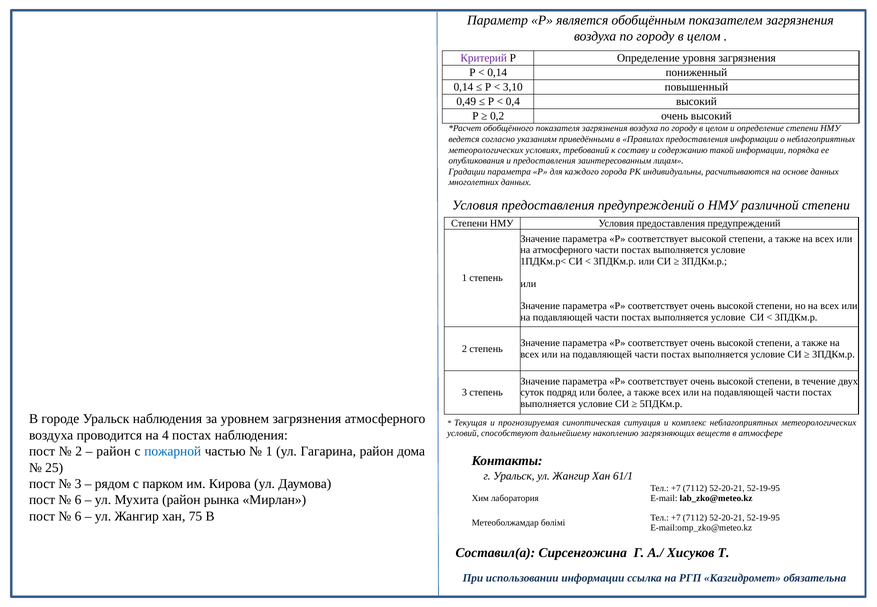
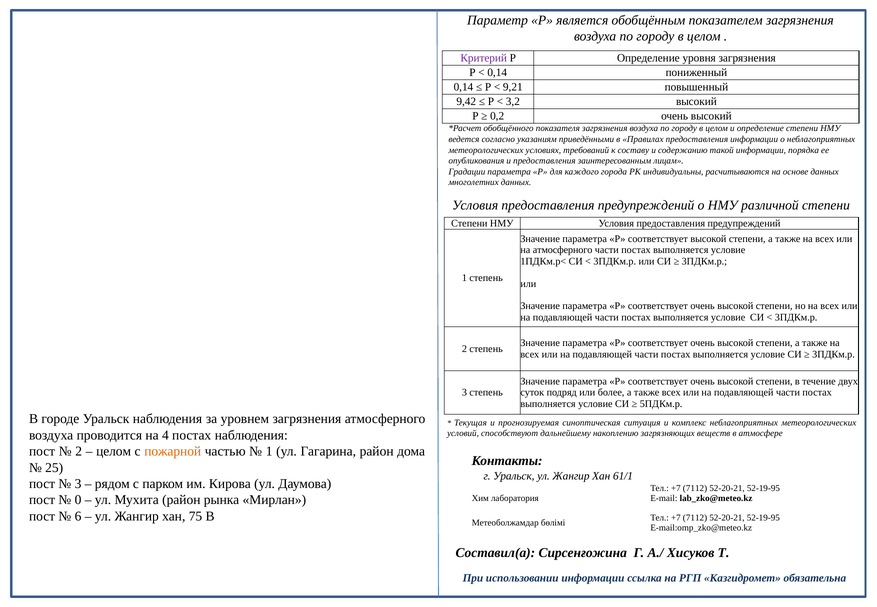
3,10: 3,10 -> 9,21
0,49: 0,49 -> 9,42
0,4: 0,4 -> 3,2
район at (114, 451): район -> целом
пожарной colour: blue -> orange
6 at (78, 500): 6 -> 0
